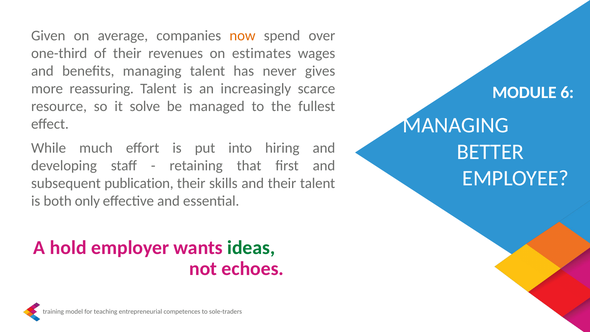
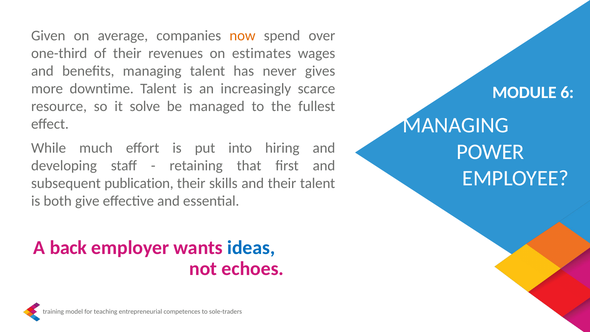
reassuring: reassuring -> downtime
BETTER: BETTER -> POWER
only: only -> give
hold: hold -> back
ideas colour: green -> blue
